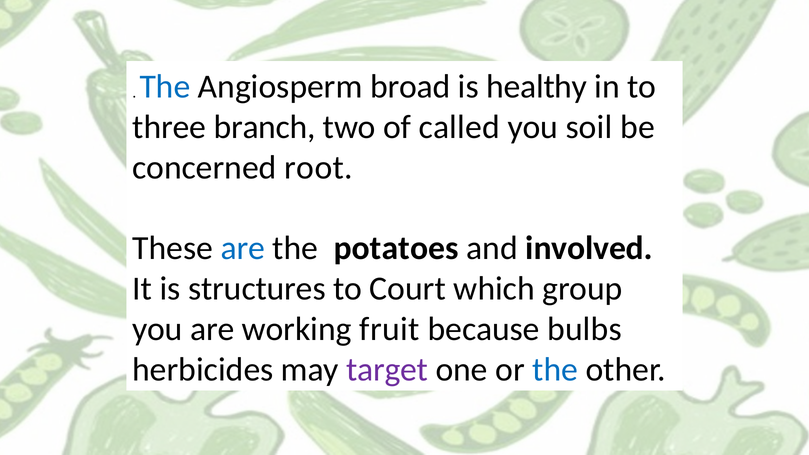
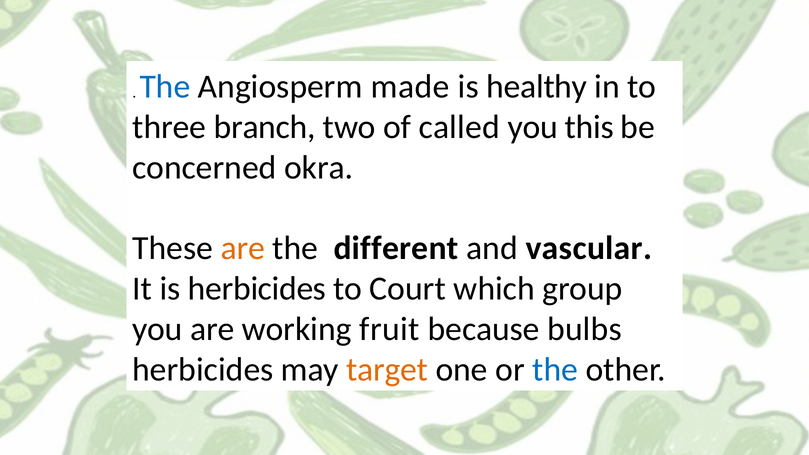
broad: broad -> made
soil: soil -> this
root: root -> okra
are at (243, 248) colour: blue -> orange
potatoes: potatoes -> different
involved: involved -> vascular
is structures: structures -> herbicides
target colour: purple -> orange
